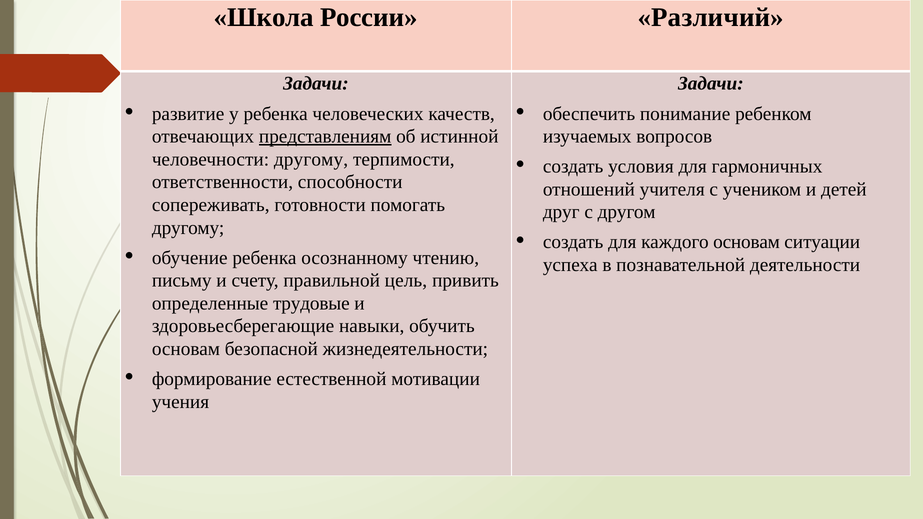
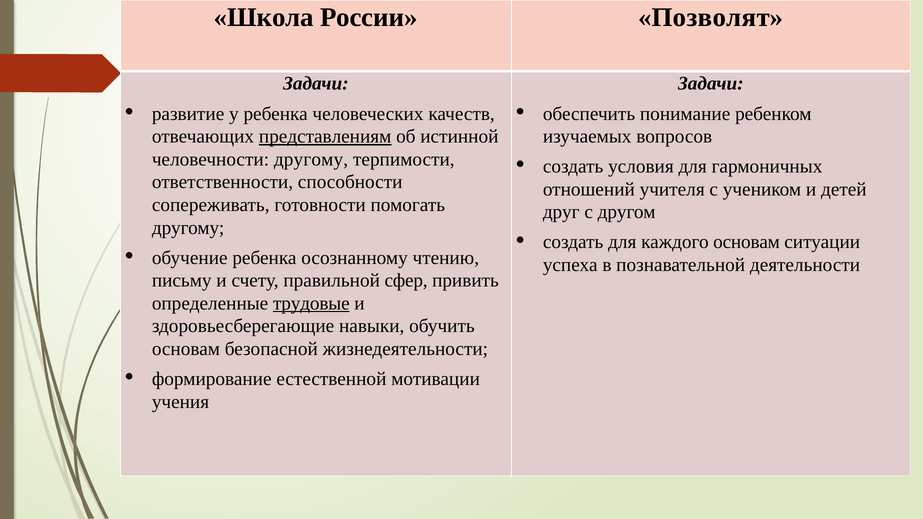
Различий: Различий -> Позволят
цель: цель -> сфер
трудовые underline: none -> present
